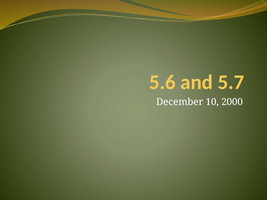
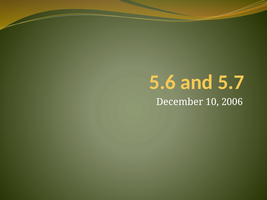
2000: 2000 -> 2006
